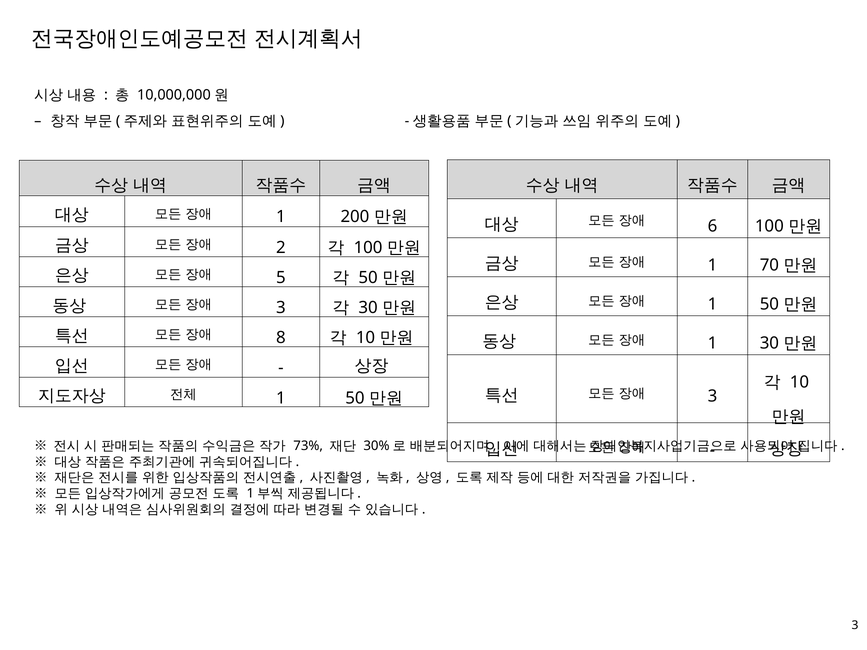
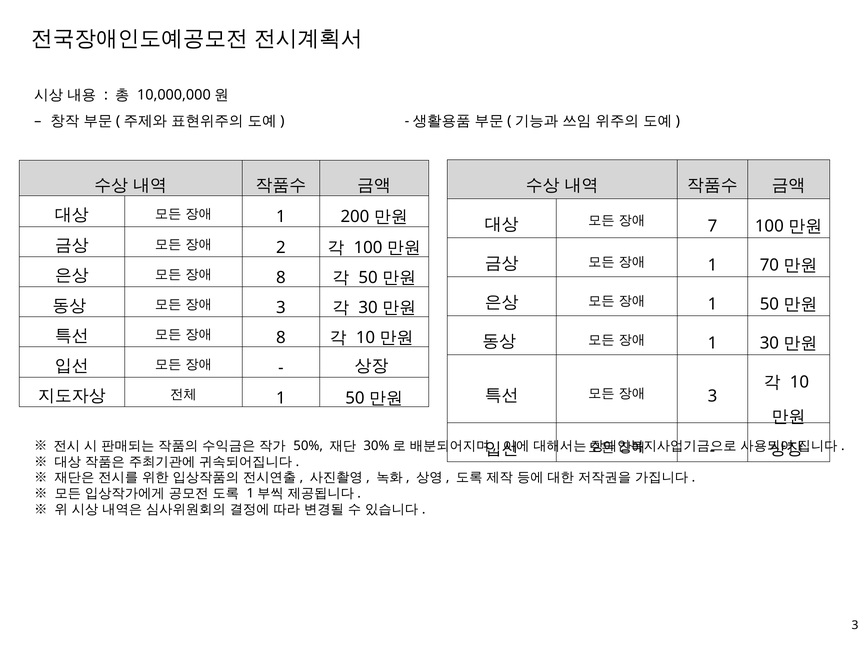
6: 6 -> 7
5 at (281, 278): 5 -> 8
73%: 73% -> 50%
